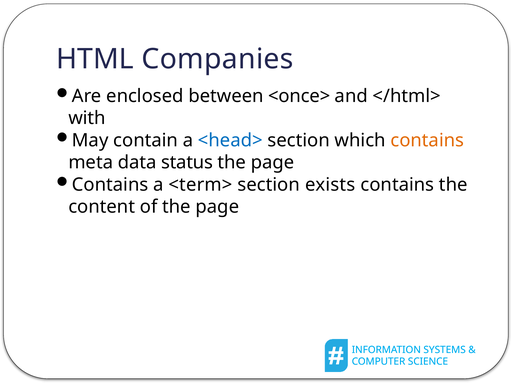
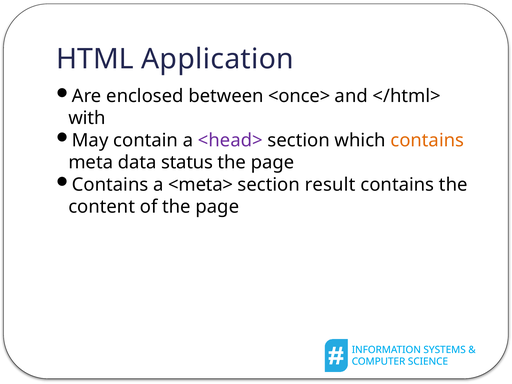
Companies: Companies -> Application
<head> colour: blue -> purple
<term>: <term> -> <meta>
exists: exists -> result
